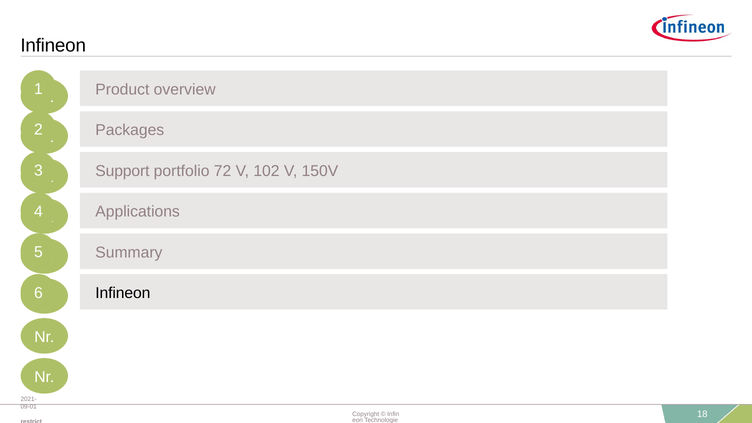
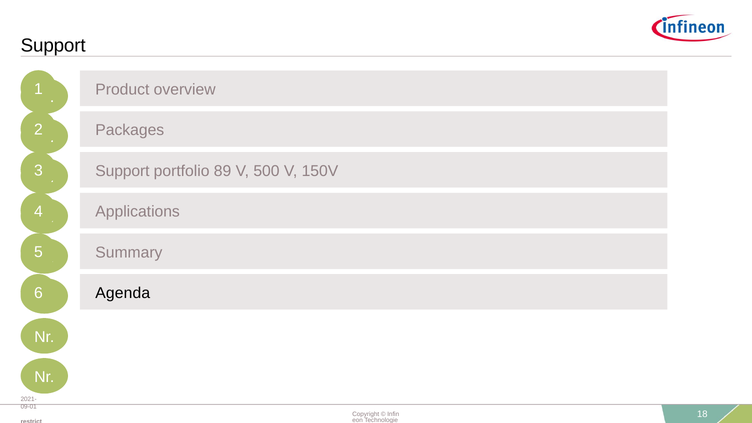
Infineon at (53, 45): Infineon -> Support
72: 72 -> 89
102: 102 -> 500
Infineon at (123, 293): Infineon -> Agenda
